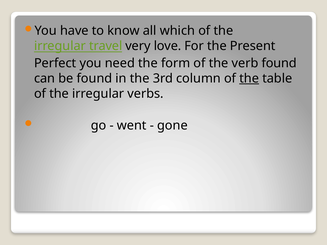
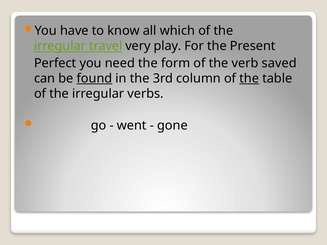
love: love -> play
verb found: found -> saved
found at (94, 79) underline: none -> present
